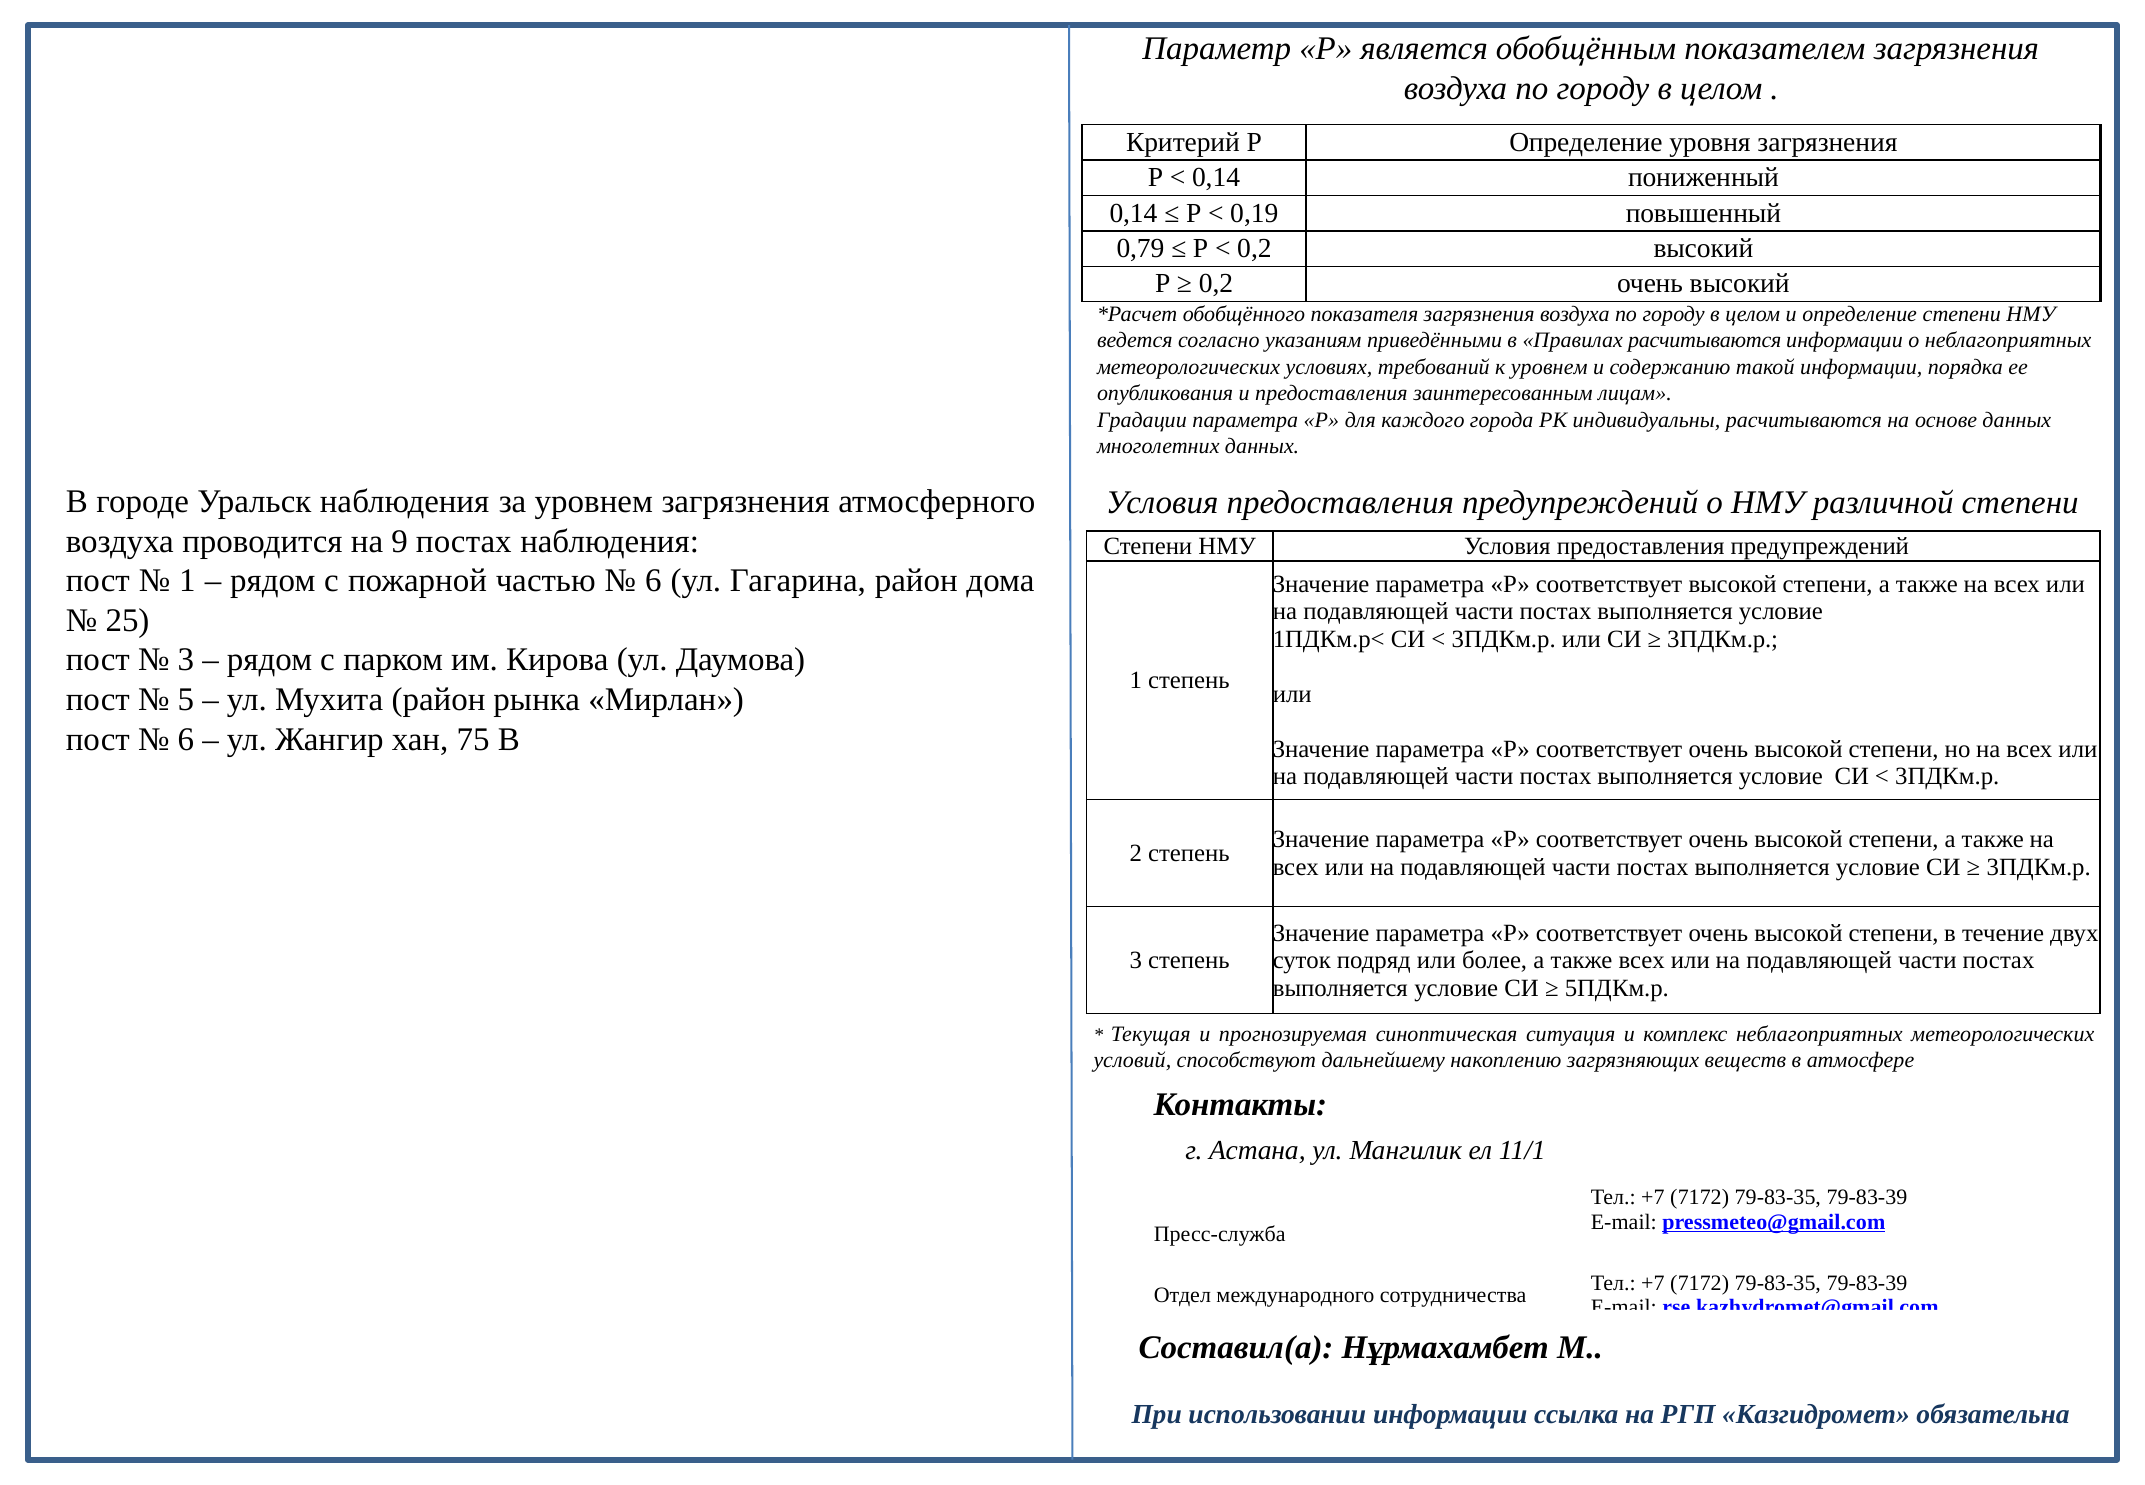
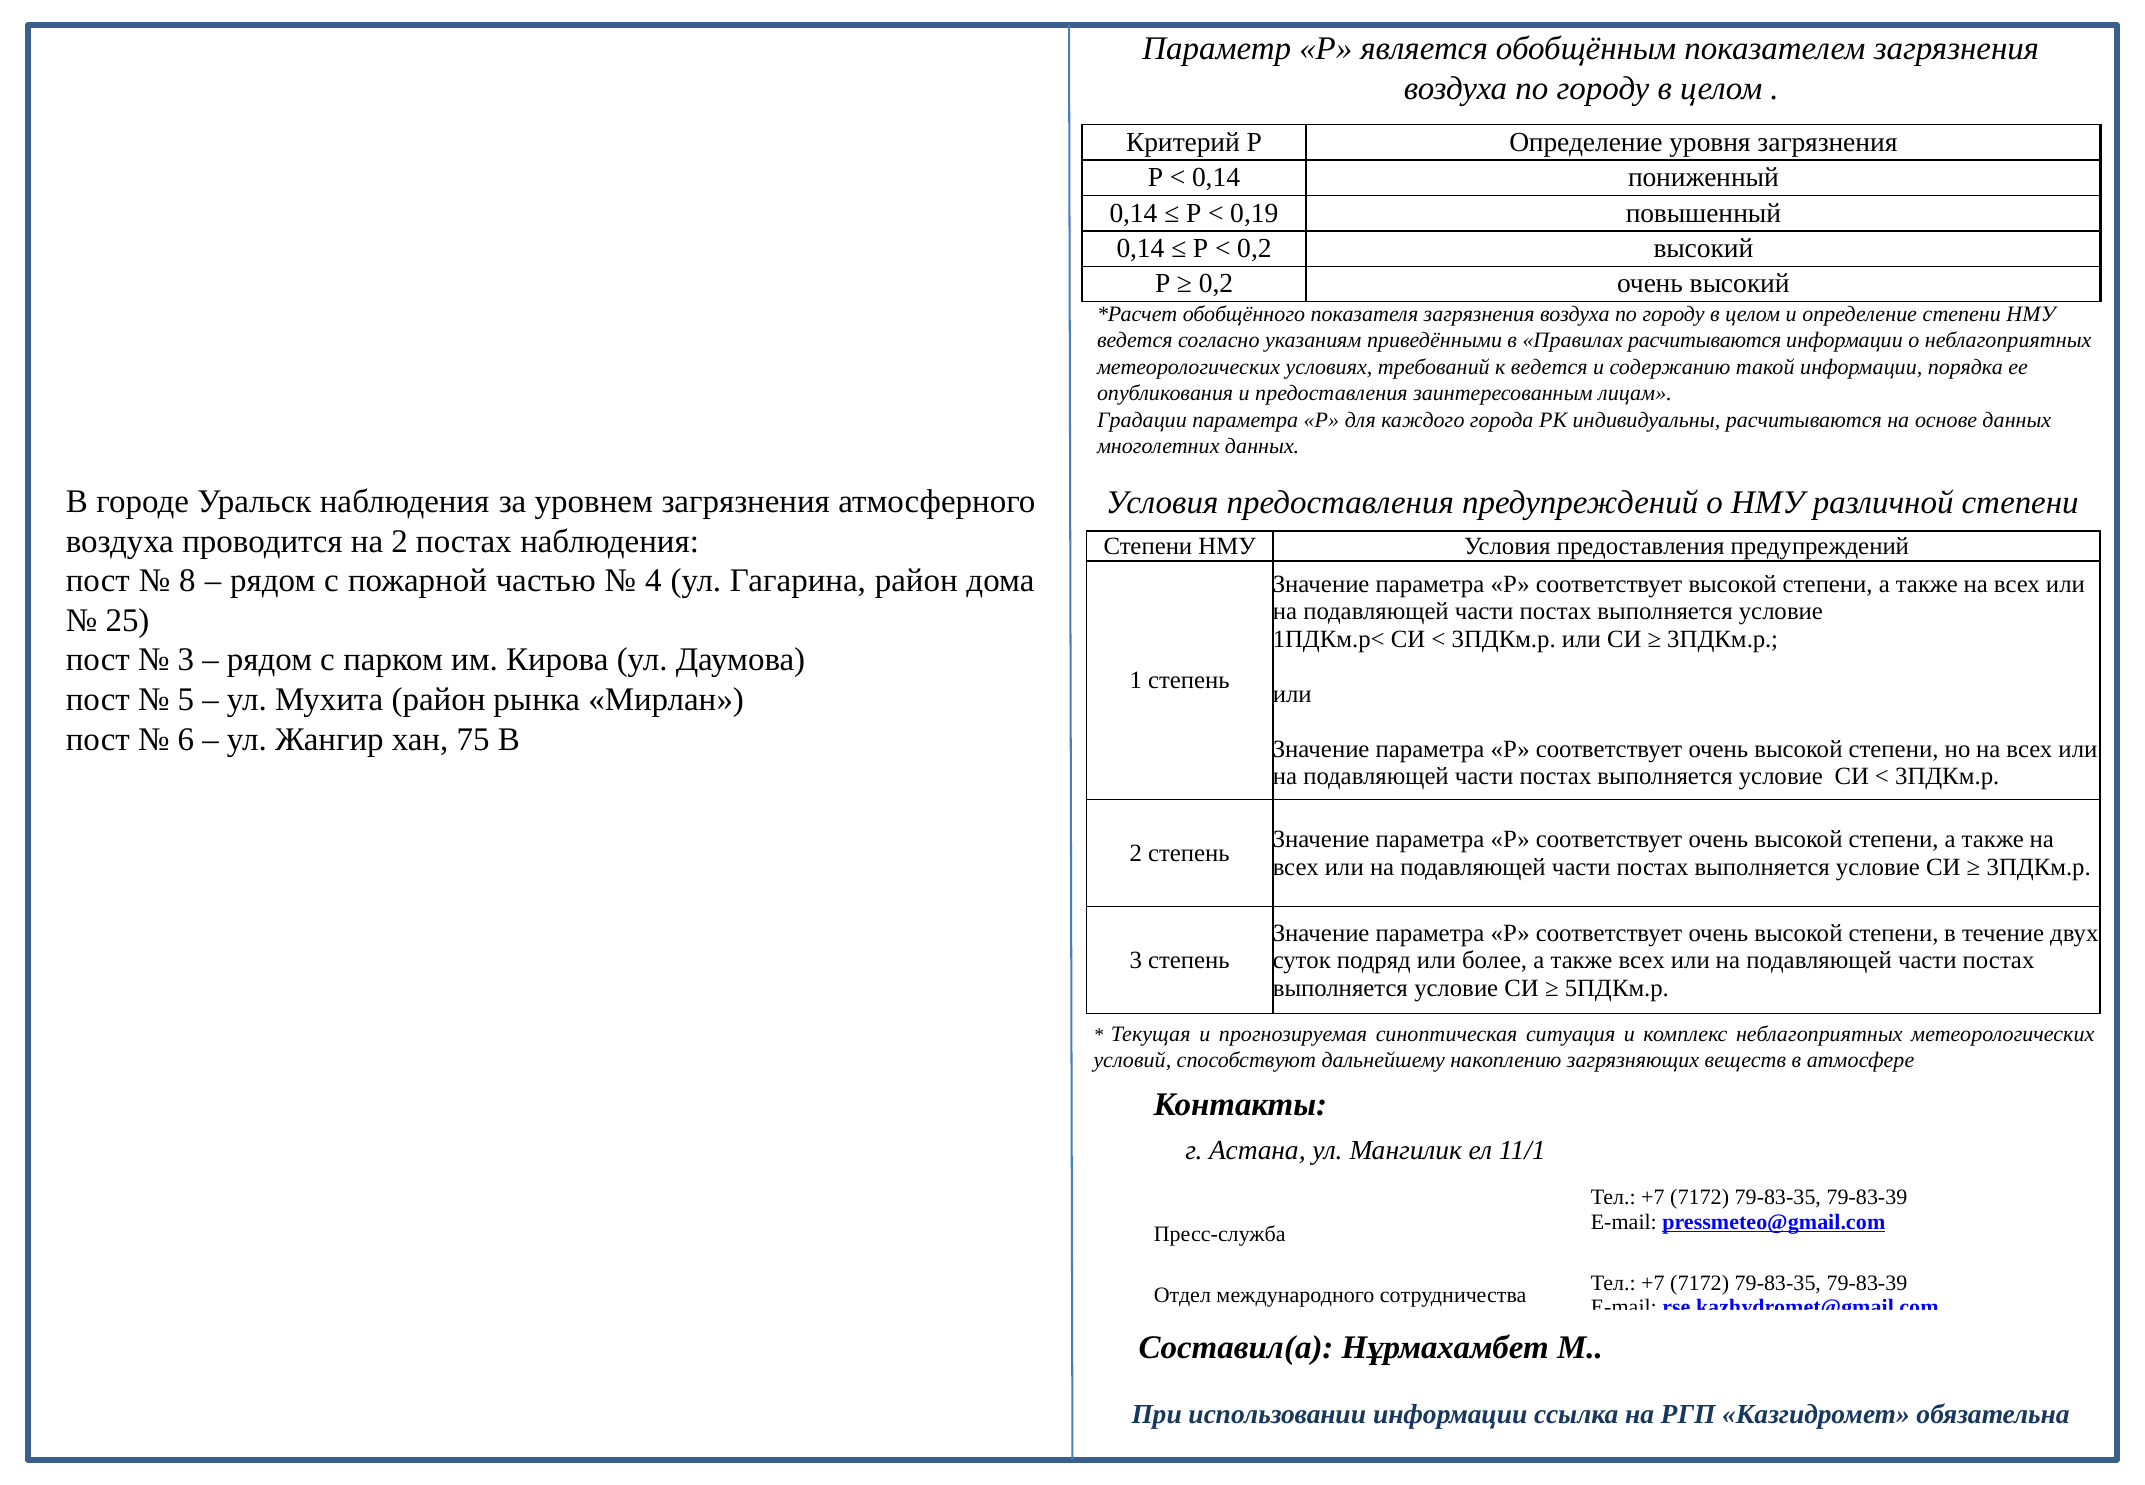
0,79 at (1140, 248): 0,79 -> 0,14
к уровнем: уровнем -> ведется
на 9: 9 -> 2
1 at (187, 581): 1 -> 8
6 at (653, 581): 6 -> 4
